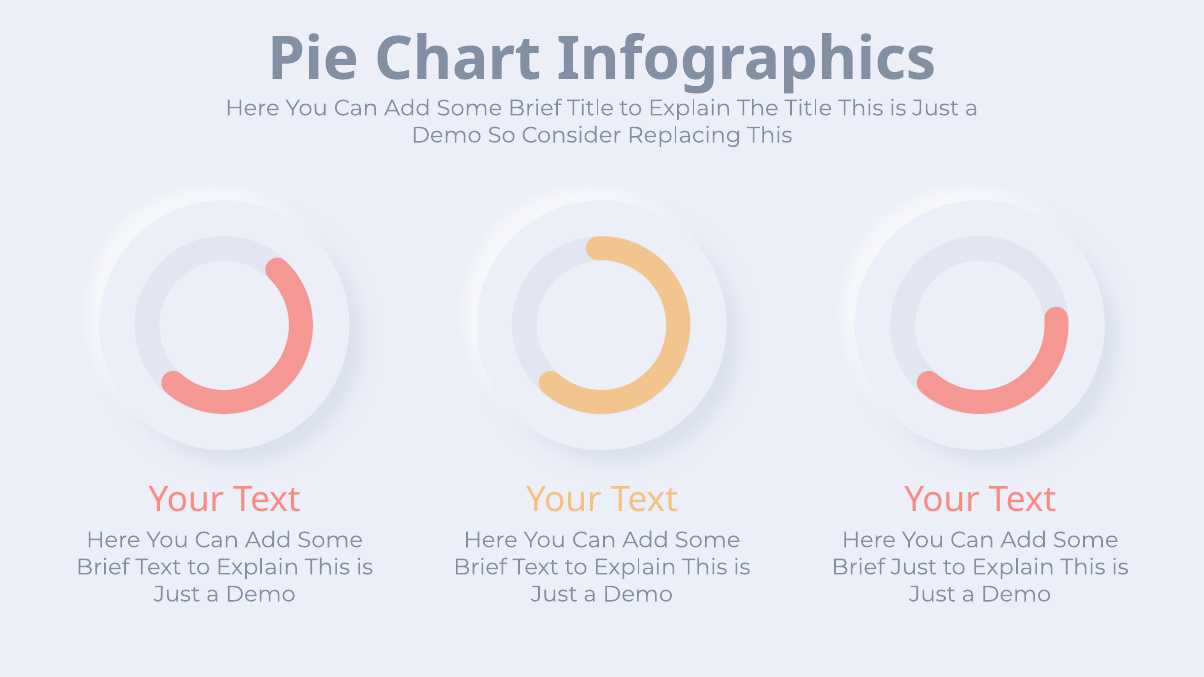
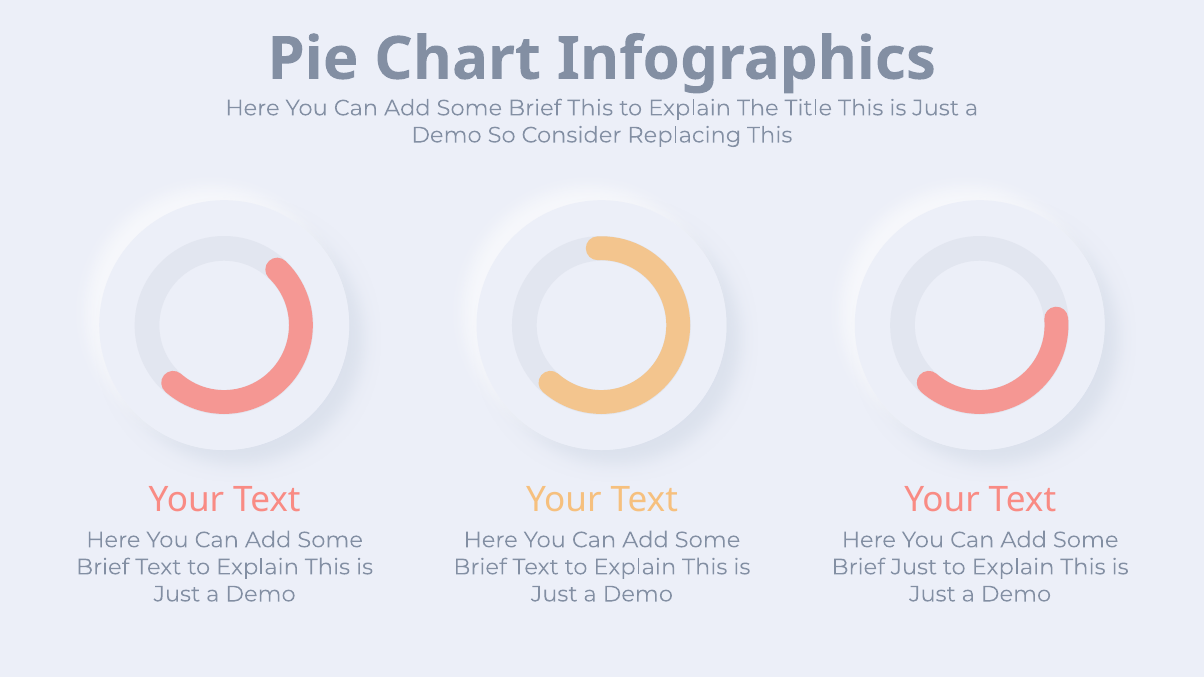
Brief Title: Title -> This
